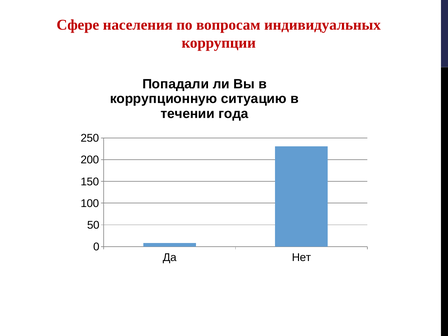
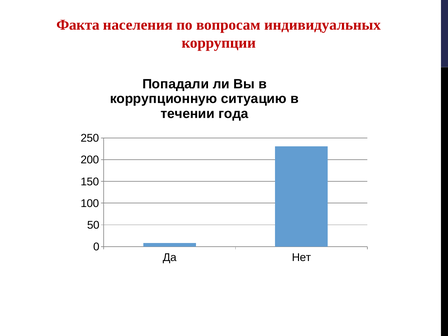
Сфере: Сфере -> Факта
